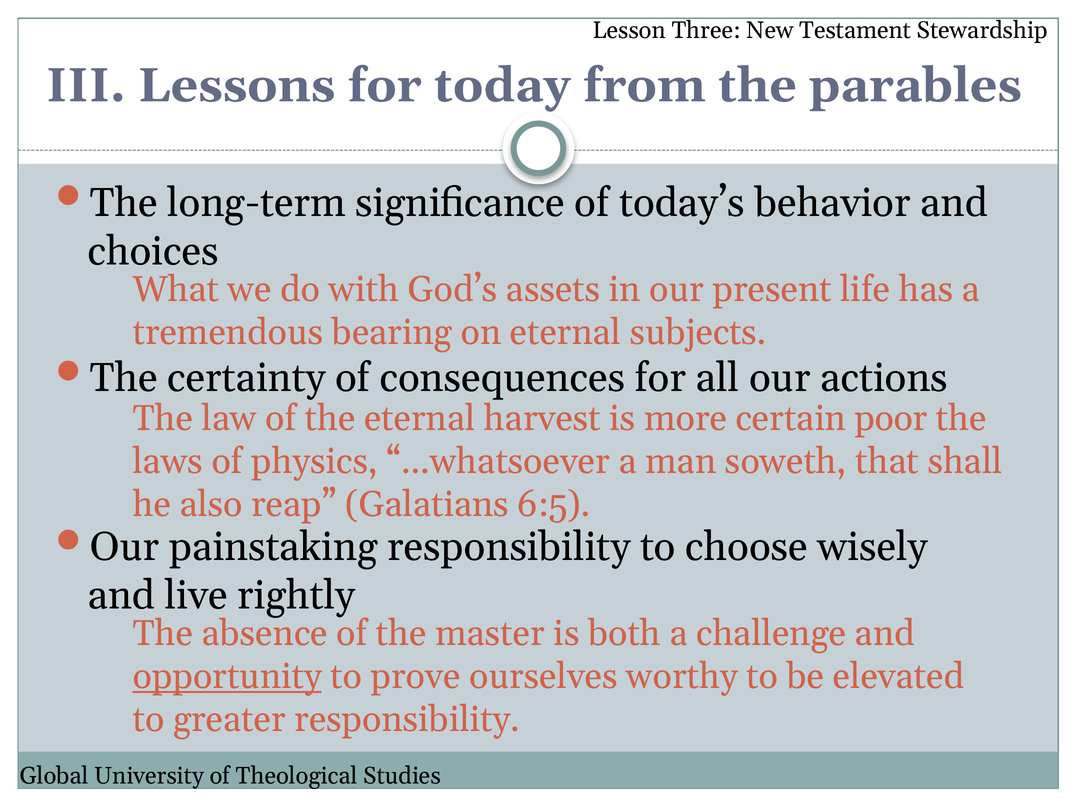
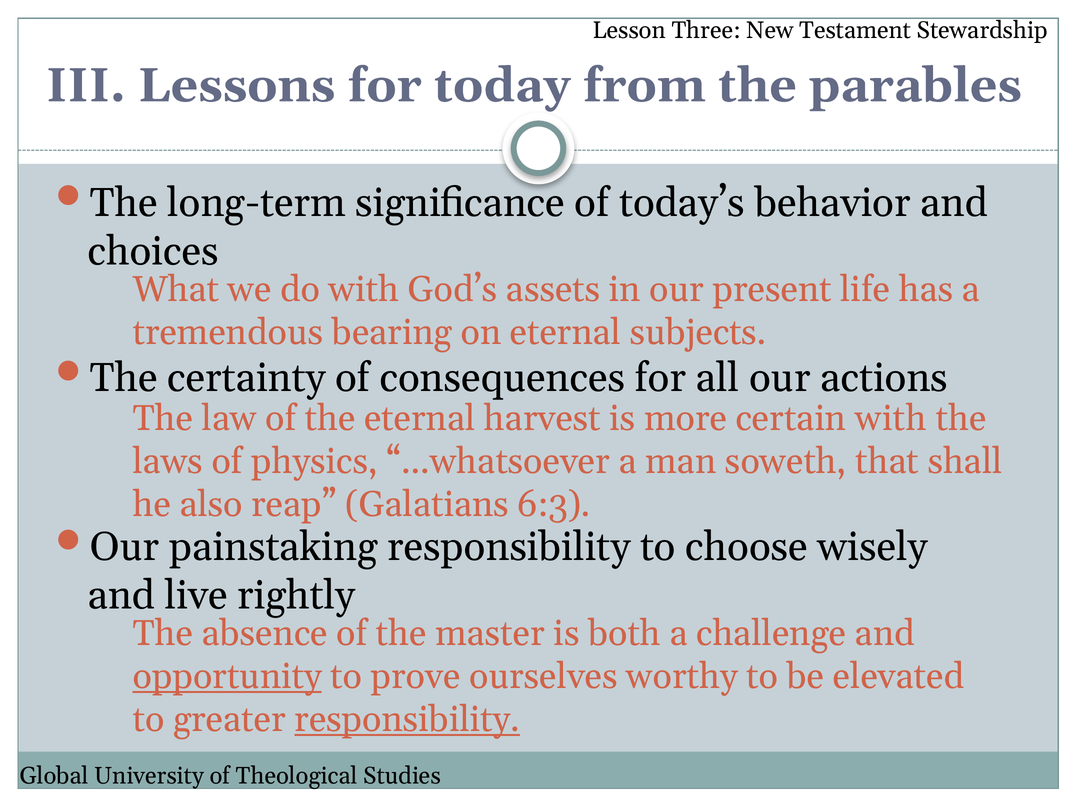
certain poor: poor -> with
6:5: 6:5 -> 6:3
responsibility at (407, 720) underline: none -> present
